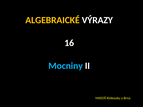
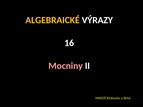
Mocniny colour: light blue -> pink
